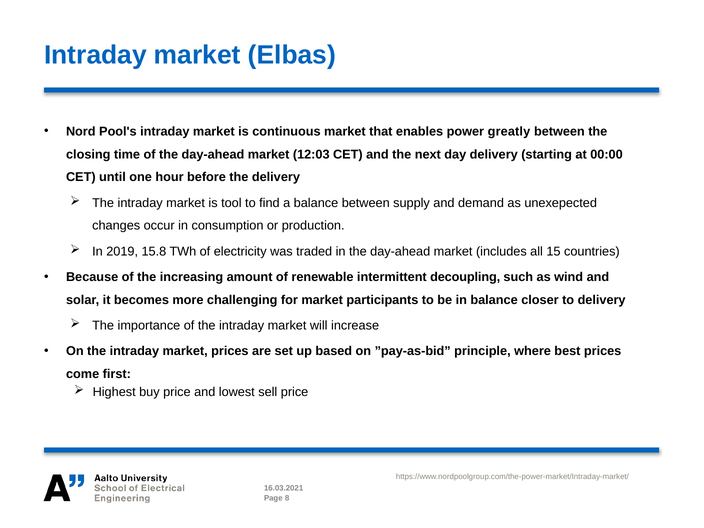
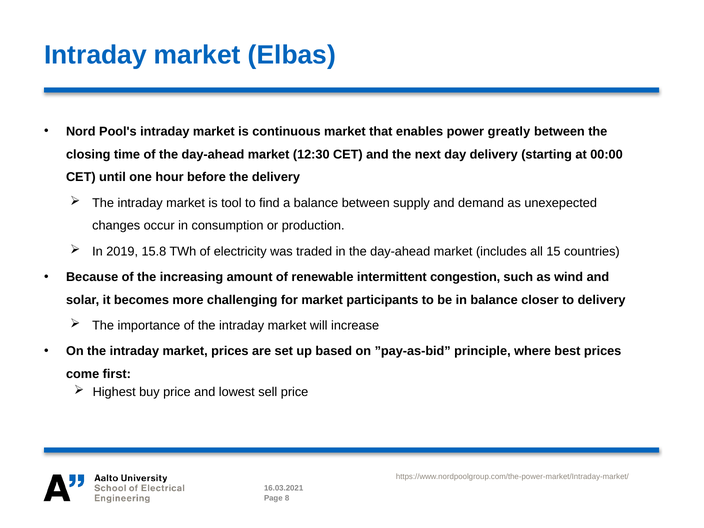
12:03: 12:03 -> 12:30
decoupling: decoupling -> congestion
